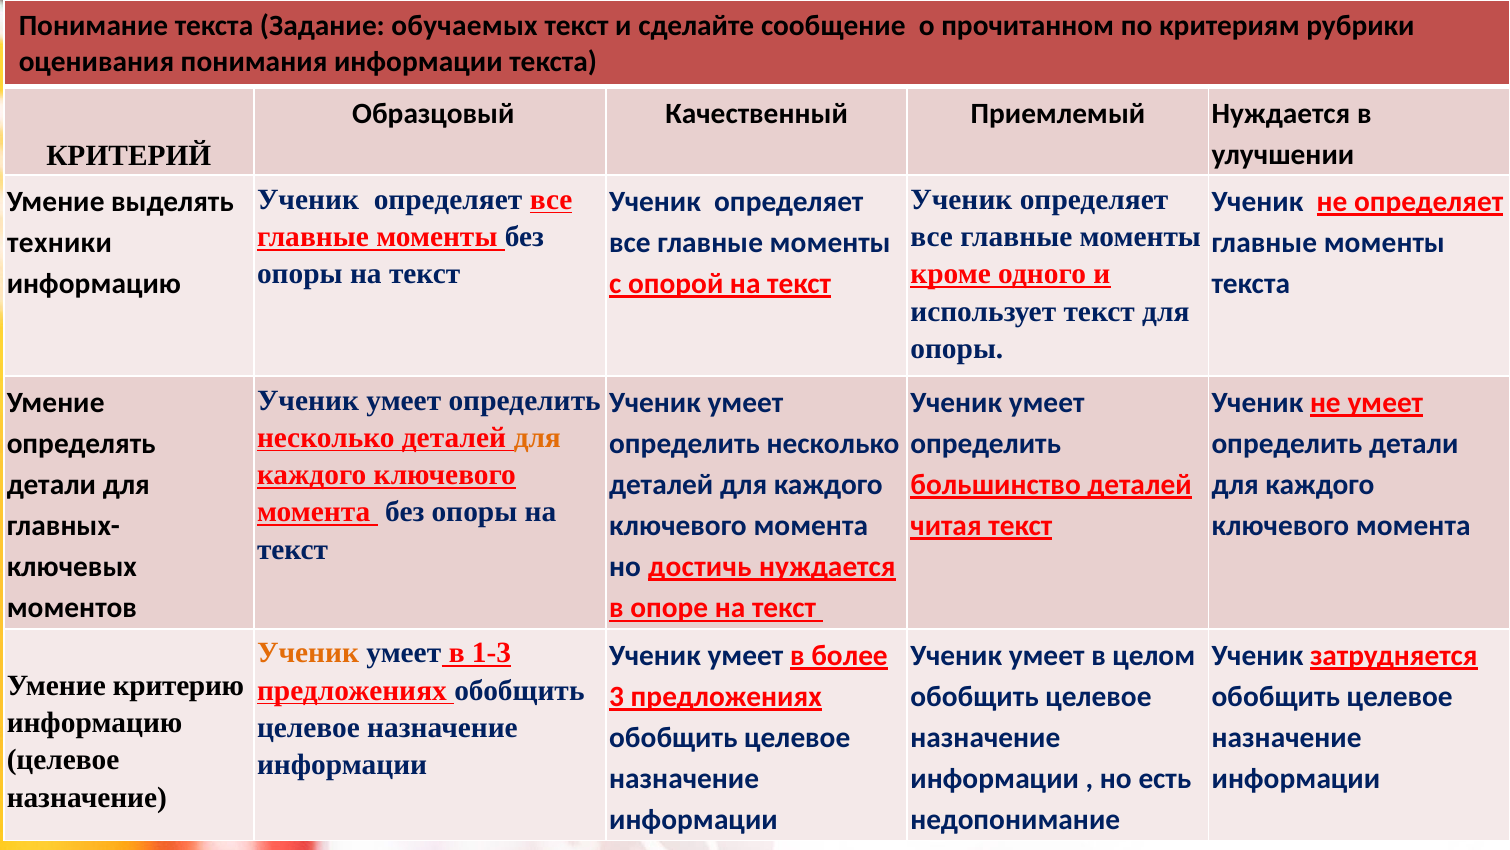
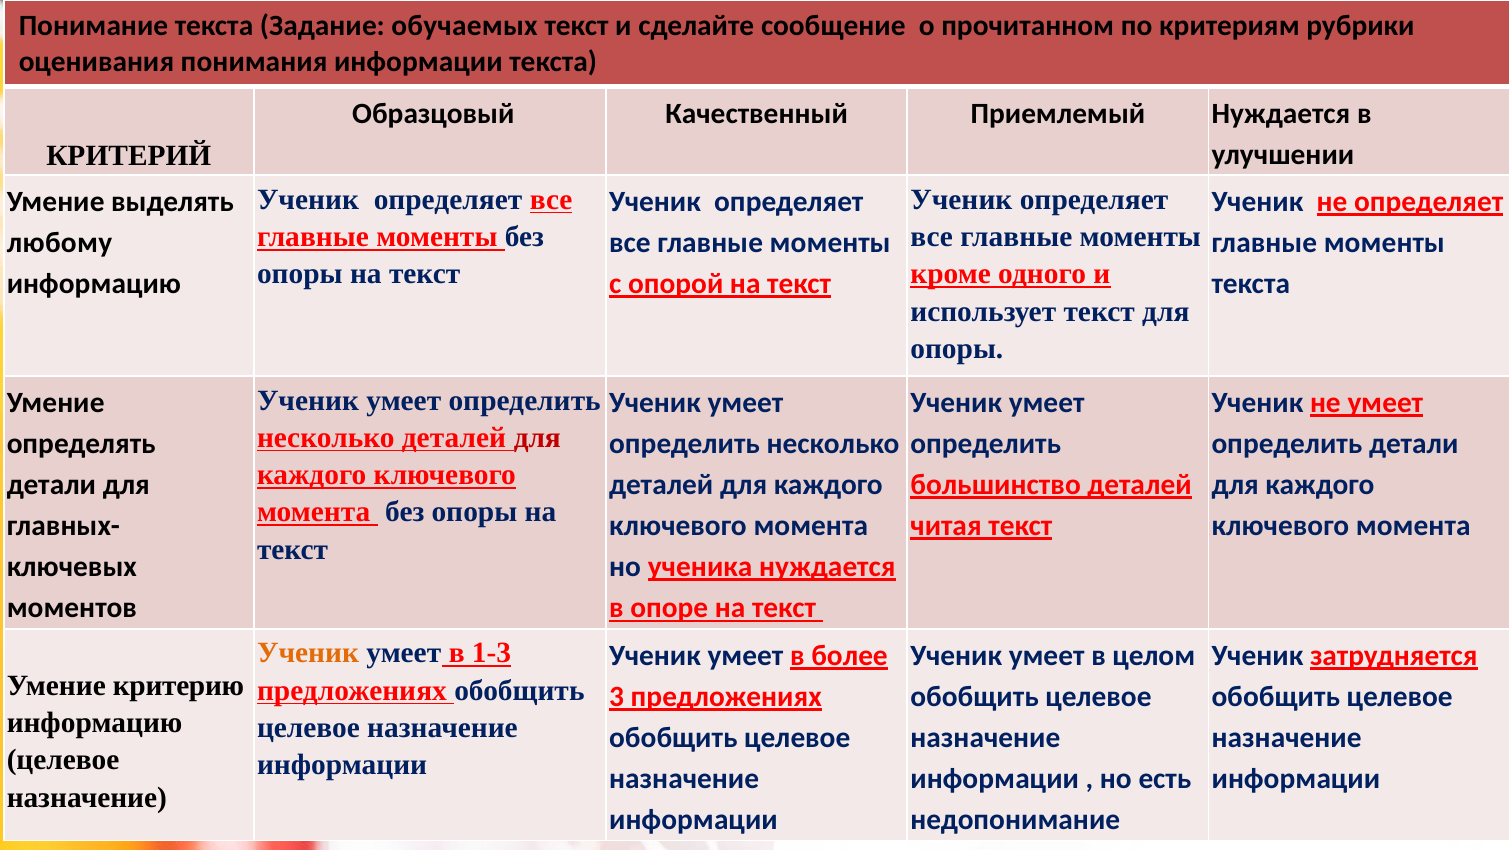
техники: техники -> любому
для at (537, 437) colour: orange -> red
достичь: достичь -> ученика
